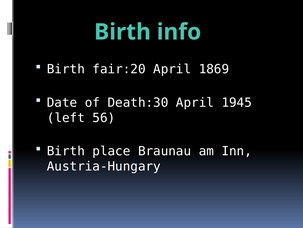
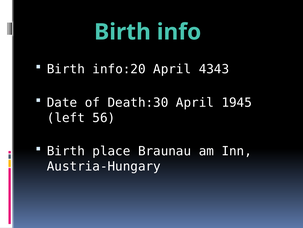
fair:20: fair:20 -> info:20
1869: 1869 -> 4343
